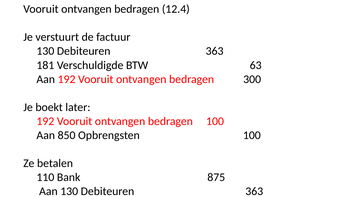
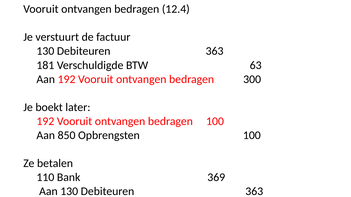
875: 875 -> 369
